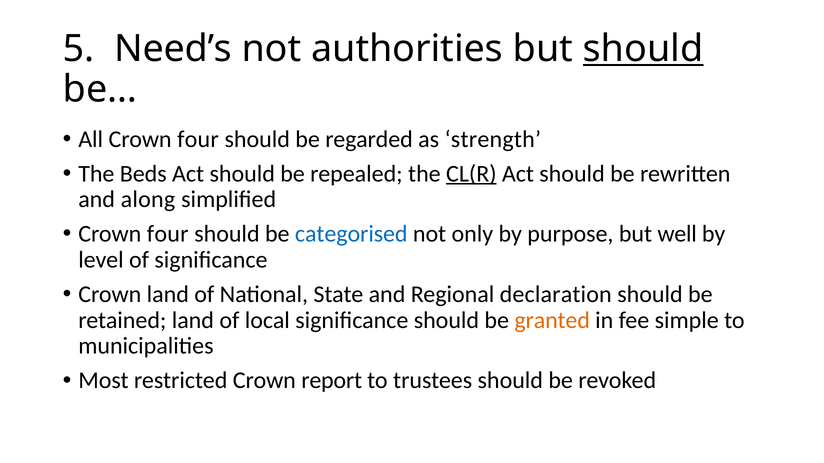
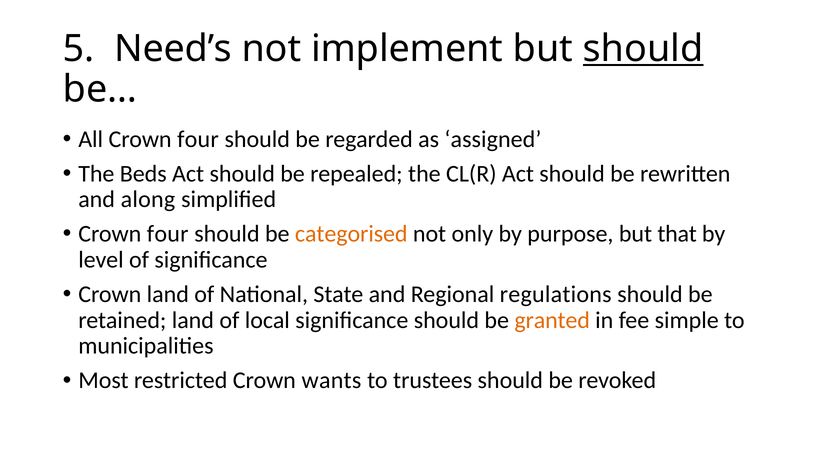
authorities: authorities -> implement
strength: strength -> assigned
CL(R underline: present -> none
categorised colour: blue -> orange
well: well -> that
declaration: declaration -> regulations
report: report -> wants
